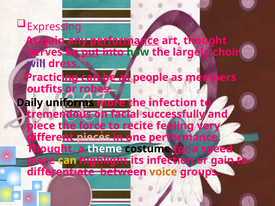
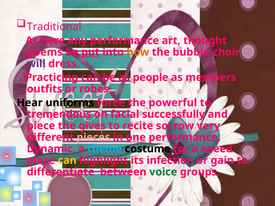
Expressing: Expressing -> Traditional
As gain: gain -> here
performance at (124, 41) underline: present -> none
nerves: nerves -> poems
how colour: green -> orange
largely: largely -> bubble
Daily: Daily -> Hear
more: more -> force
the infection: infection -> powerful
force: force -> gives
feeling: feeling -> sorrow
one underline: none -> present
Thought at (51, 149): Thought -> Dynamic
theme colour: white -> light blue
voice colour: orange -> green
